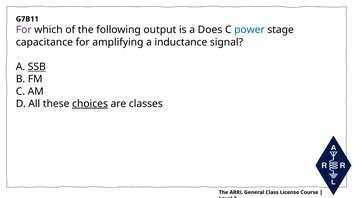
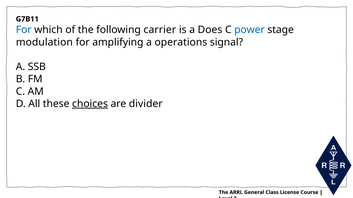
For at (24, 30) colour: purple -> blue
output: output -> carrier
capacitance: capacitance -> modulation
inductance: inductance -> operations
SSB underline: present -> none
classes: classes -> divider
